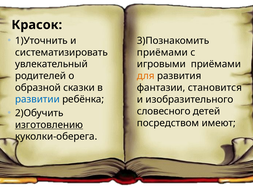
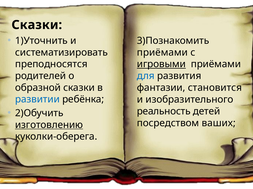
Красок at (37, 25): Красок -> Сказки
увлекательный: увлекательный -> преподносятся
игровыми underline: none -> present
для colour: orange -> blue
словесного: словесного -> реальность
имеют: имеют -> ваших
